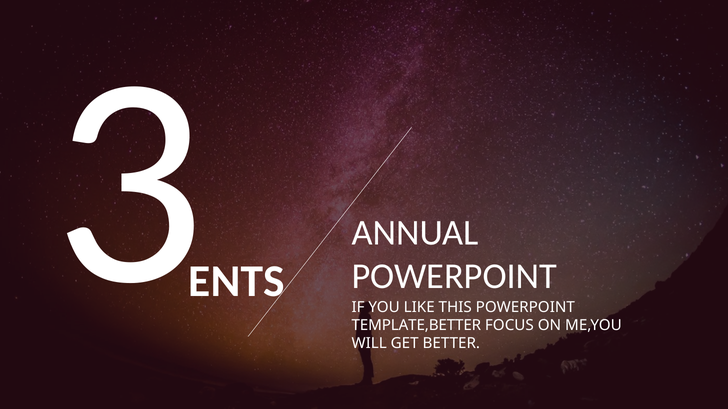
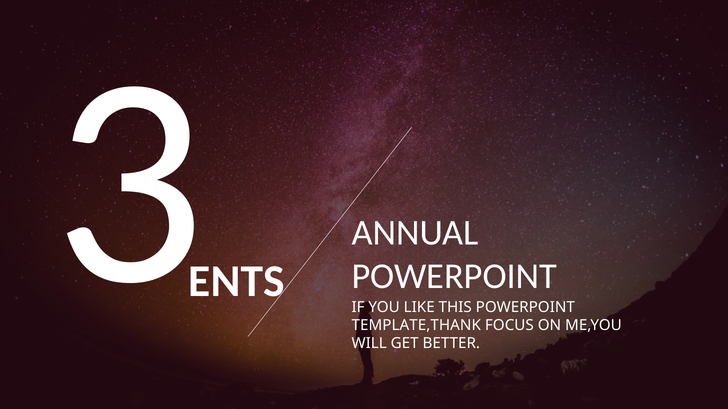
TEMPLATE,BETTER: TEMPLATE,BETTER -> TEMPLATE,THANK
